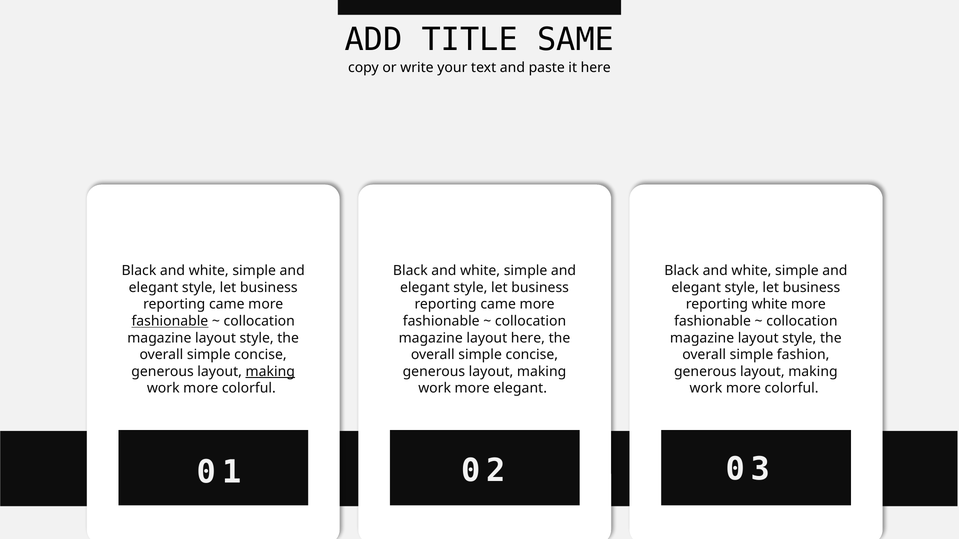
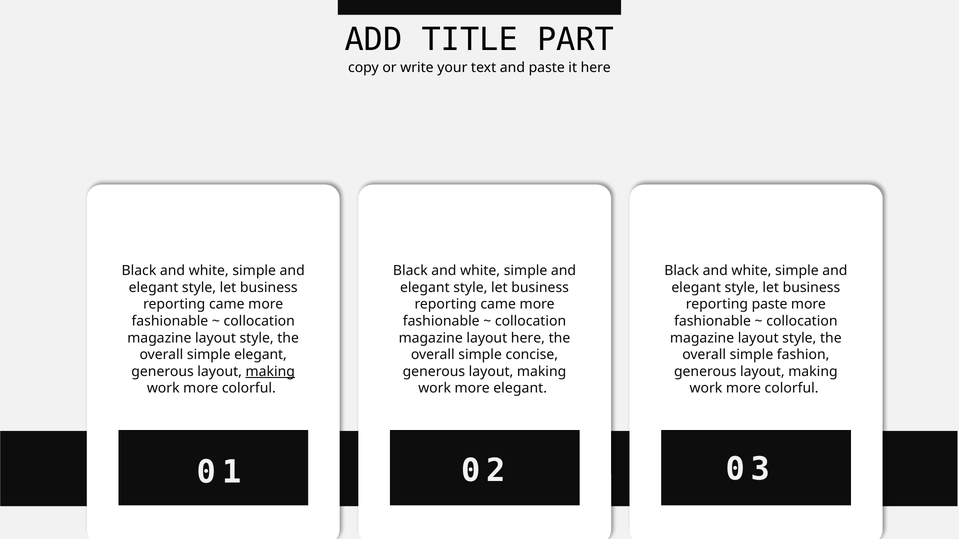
SAME: SAME -> PART
reporting white: white -> paste
fashionable at (170, 321) underline: present -> none
concise at (260, 355): concise -> elegant
